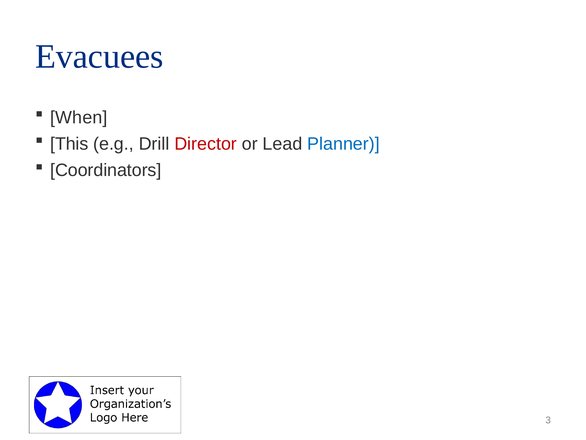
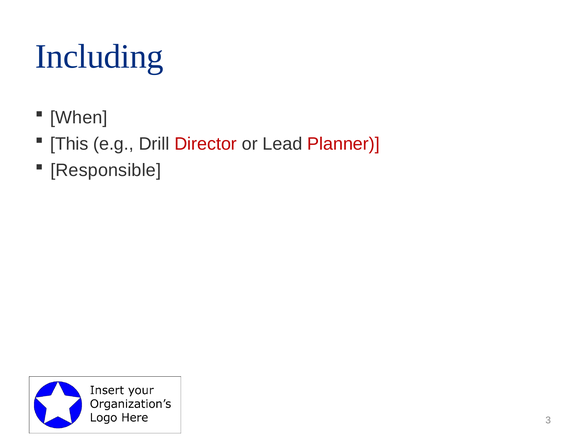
Evacuees: Evacuees -> Including
Planner colour: blue -> red
Coordinators: Coordinators -> Responsible
